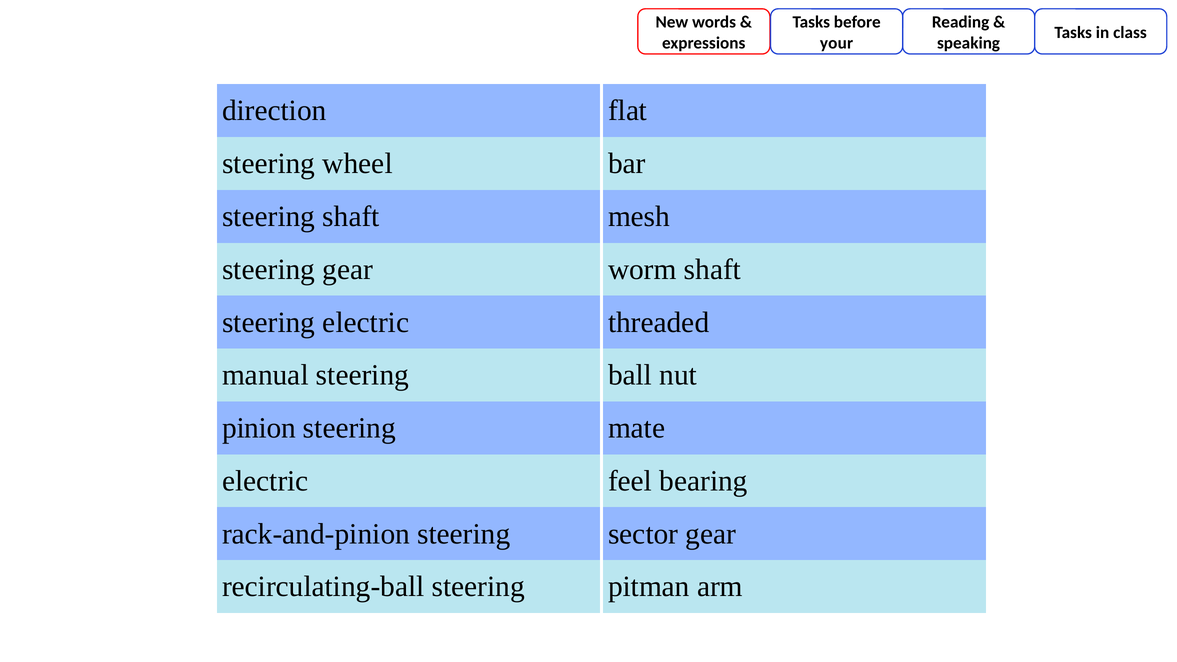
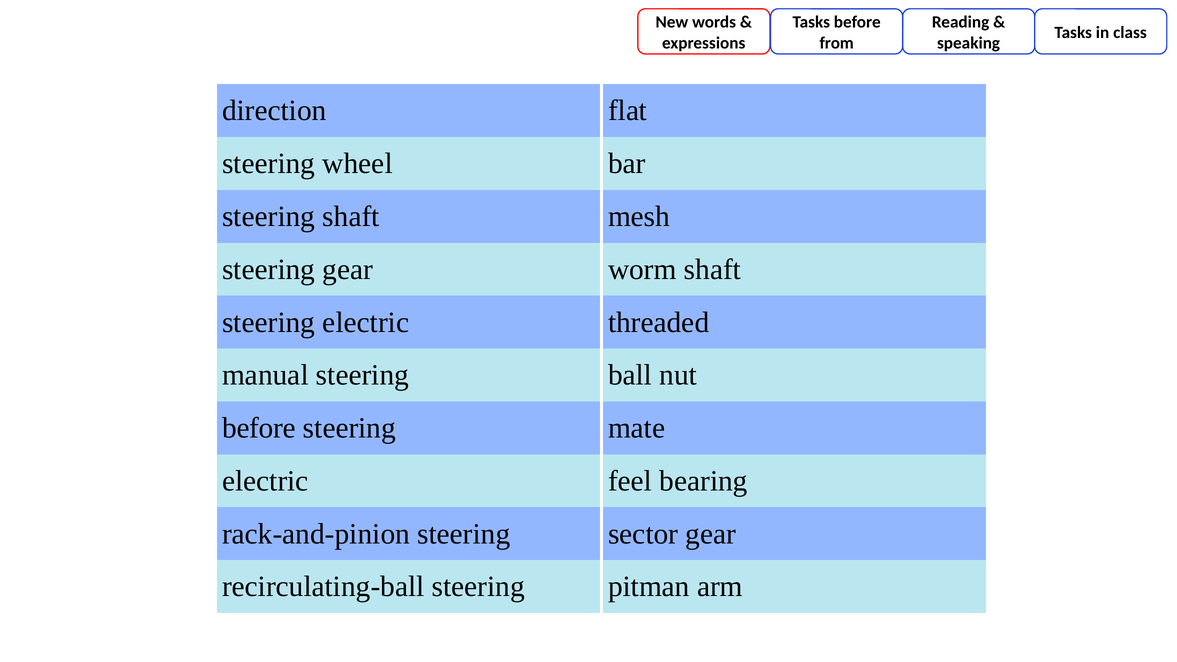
your: your -> from
pinion at (259, 428): pinion -> before
